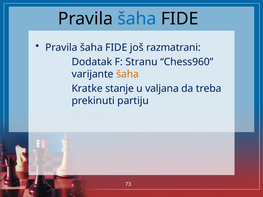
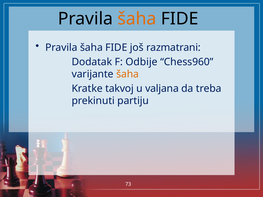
šaha at (137, 19) colour: blue -> orange
Stranu: Stranu -> Odbije
stanje: stanje -> takvoj
